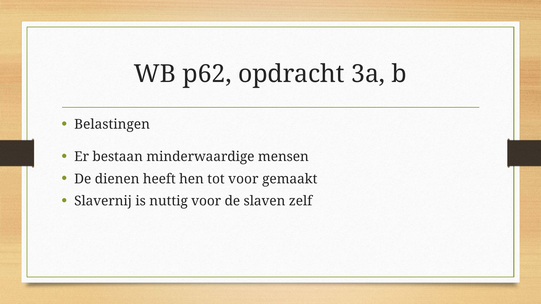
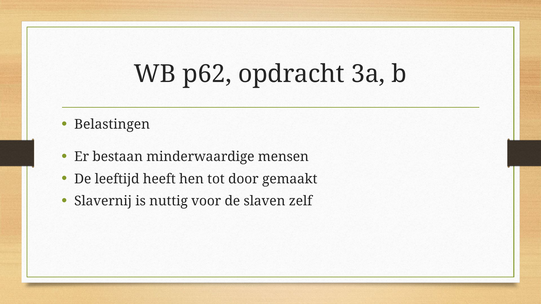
dienen: dienen -> leeftijd
tot voor: voor -> door
